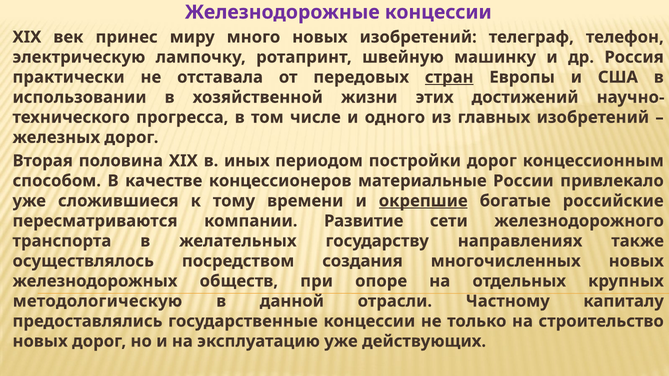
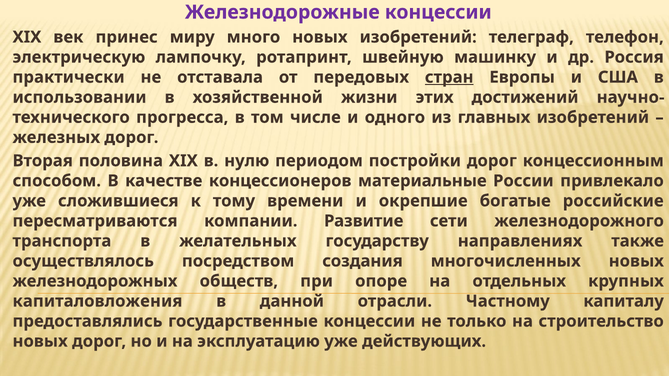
иных: иных -> нулю
окрепшие underline: present -> none
методологическую: методологическую -> капиталовложения
